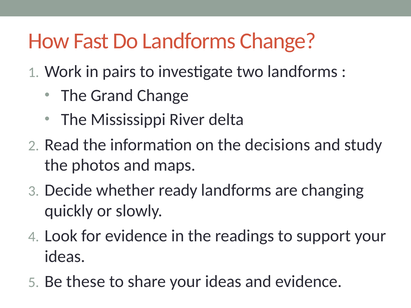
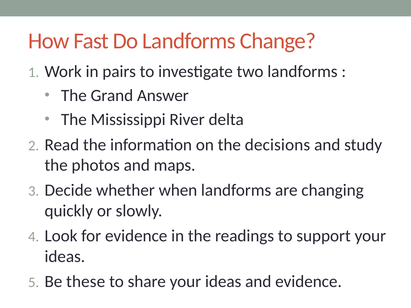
Grand Change: Change -> Answer
ready: ready -> when
